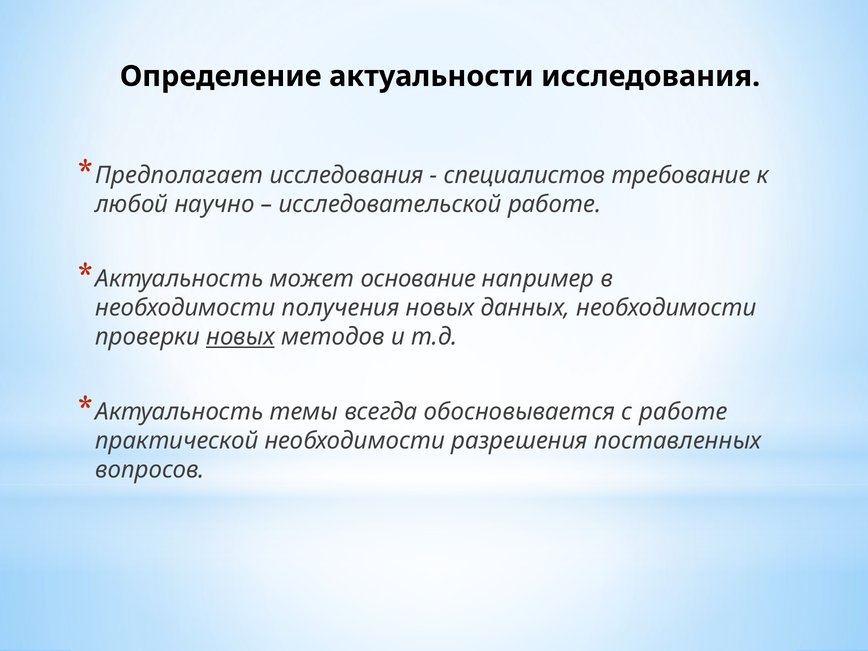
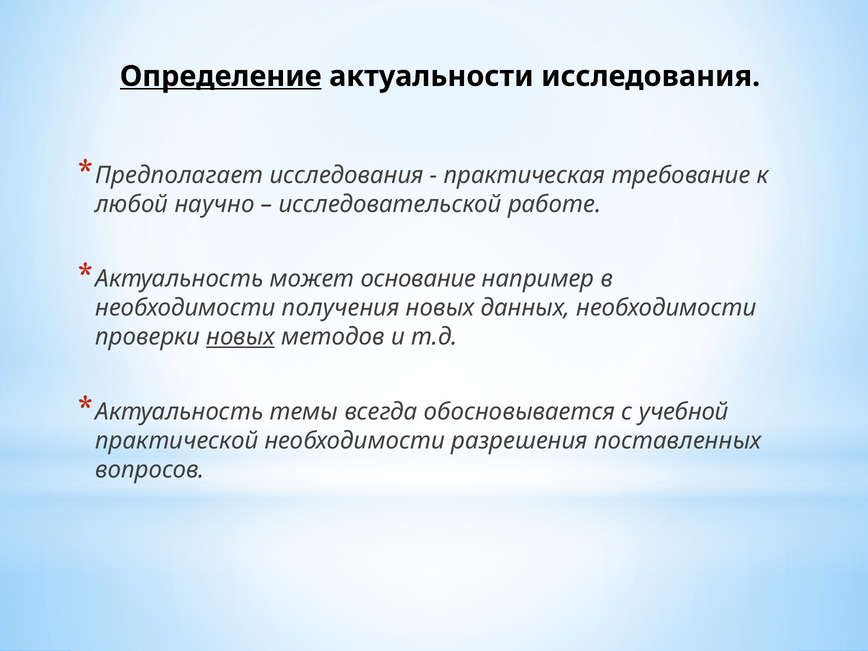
Определение underline: none -> present
специалистов: специалистов -> практическая
с работе: работе -> учебной
